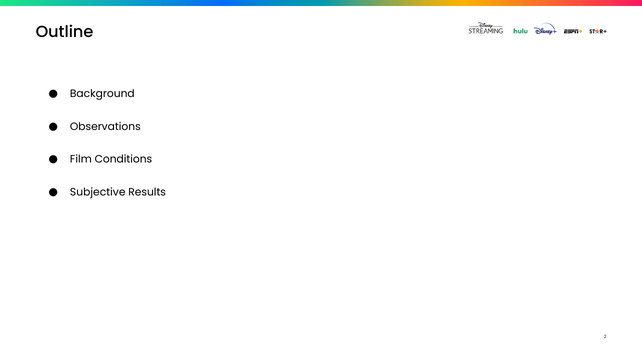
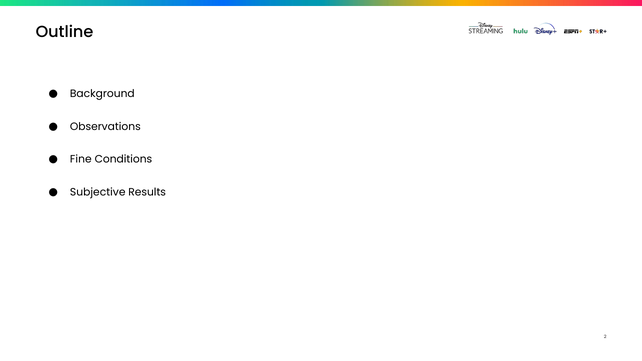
Film: Film -> Fine
